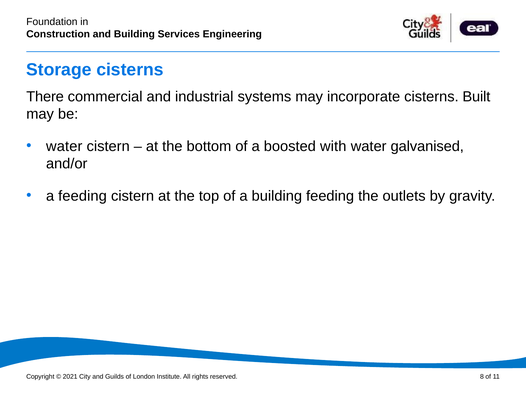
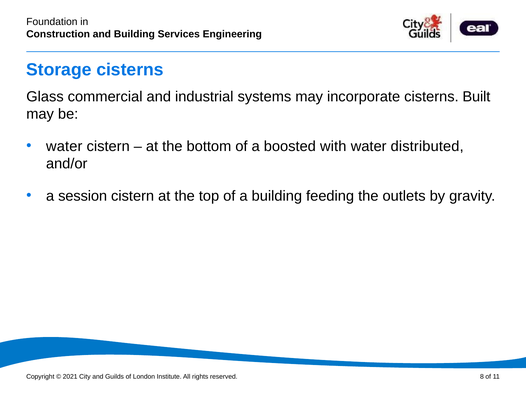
There: There -> Glass
galvanised: galvanised -> distributed
a feeding: feeding -> session
